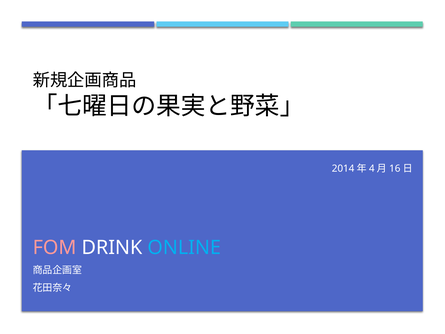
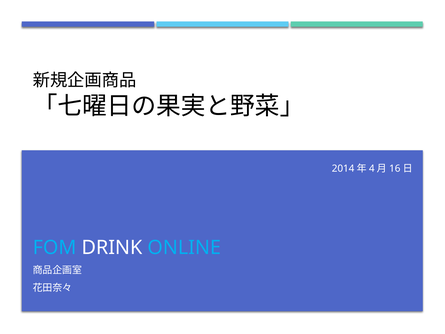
FOM colour: pink -> light blue
